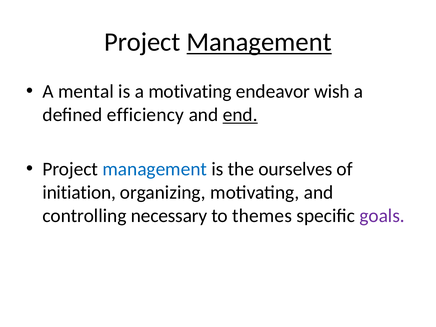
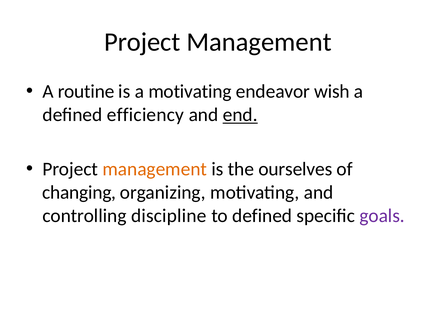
Management at (259, 42) underline: present -> none
mental: mental -> routine
management at (155, 169) colour: blue -> orange
initiation: initiation -> changing
necessary: necessary -> discipline
to themes: themes -> defined
